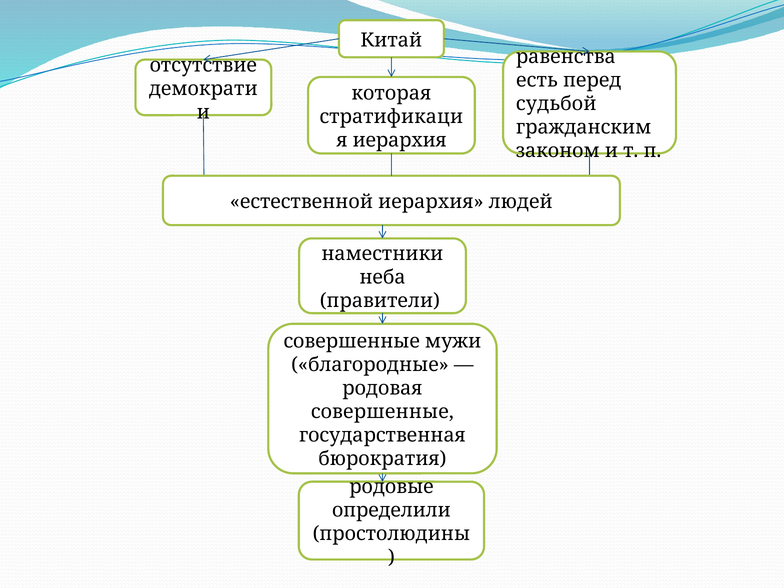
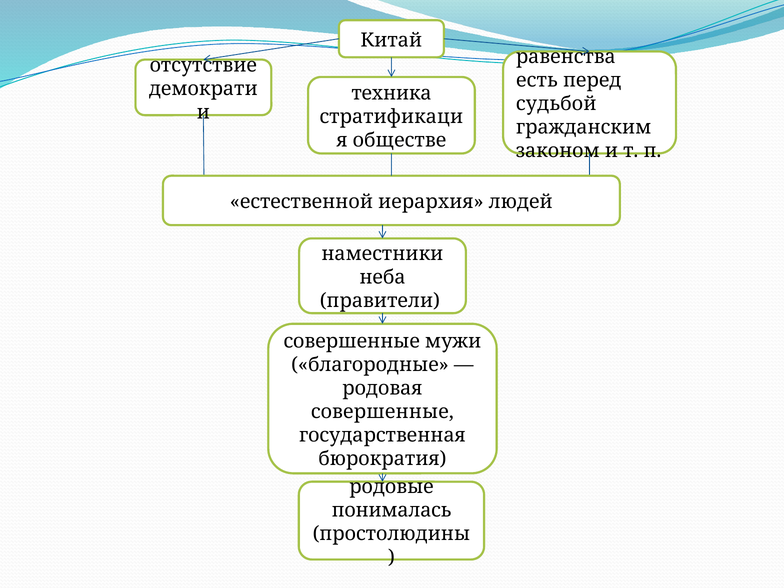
которая: которая -> техника
иерархия at (400, 140): иерархия -> обществе
определили: определили -> понималась
